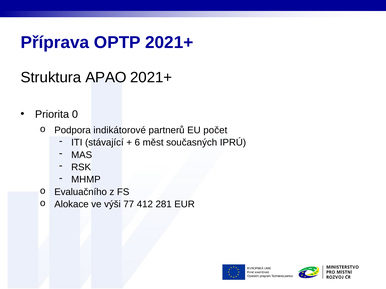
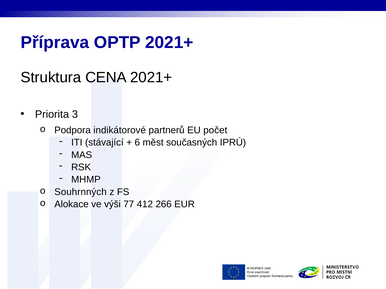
APAO: APAO -> CENA
0: 0 -> 3
Evaluačního: Evaluačního -> Souhrnných
281: 281 -> 266
